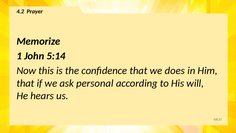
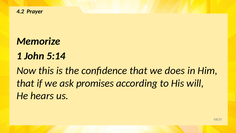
personal: personal -> promises
